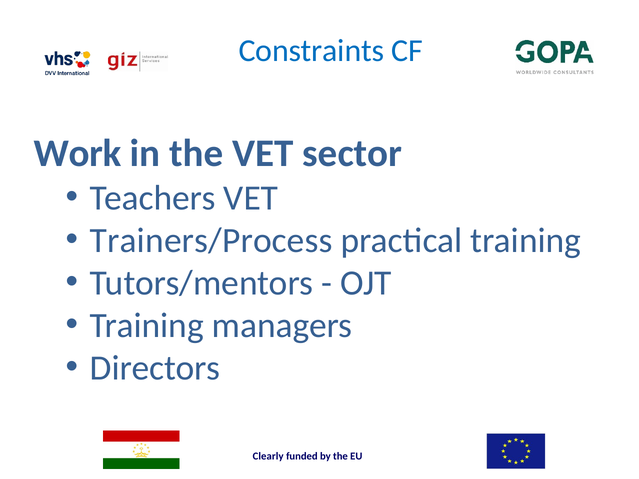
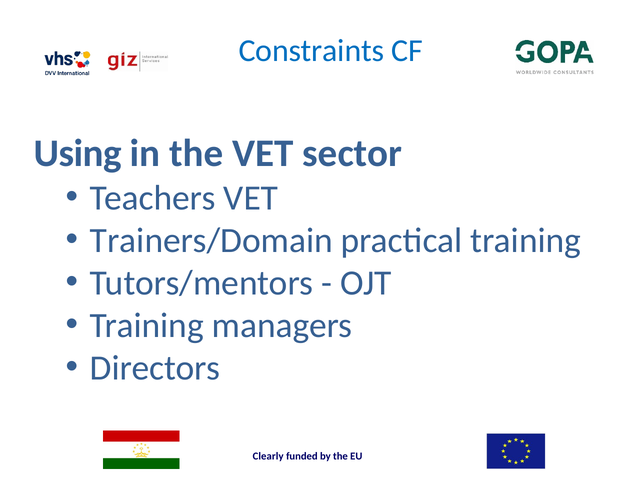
Work: Work -> Using
Trainers/Process: Trainers/Process -> Trainers/Domain
